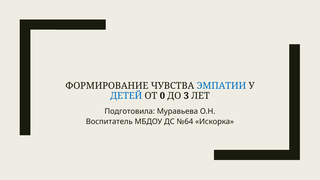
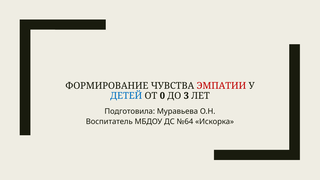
ЭМПАТИИ colour: blue -> red
